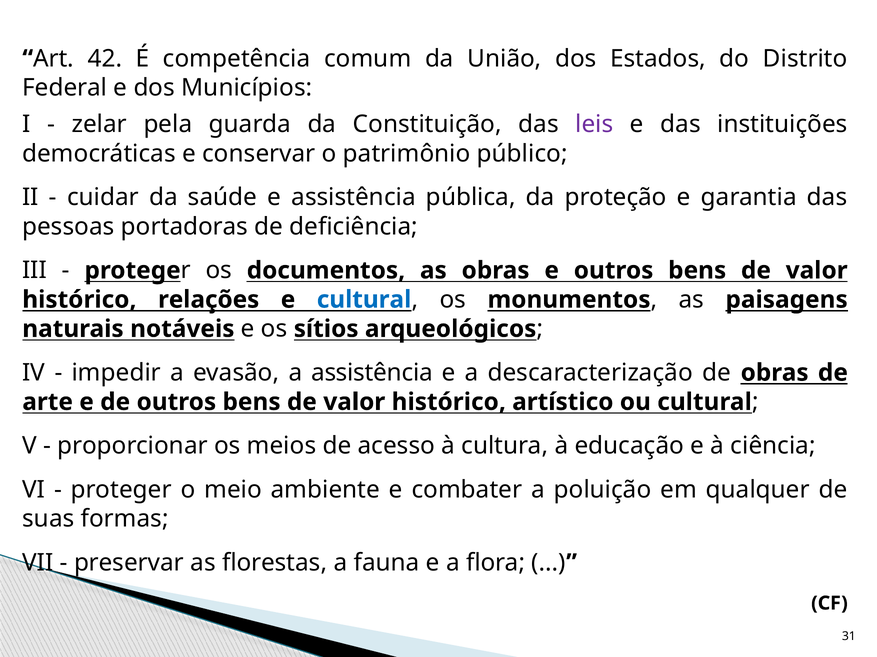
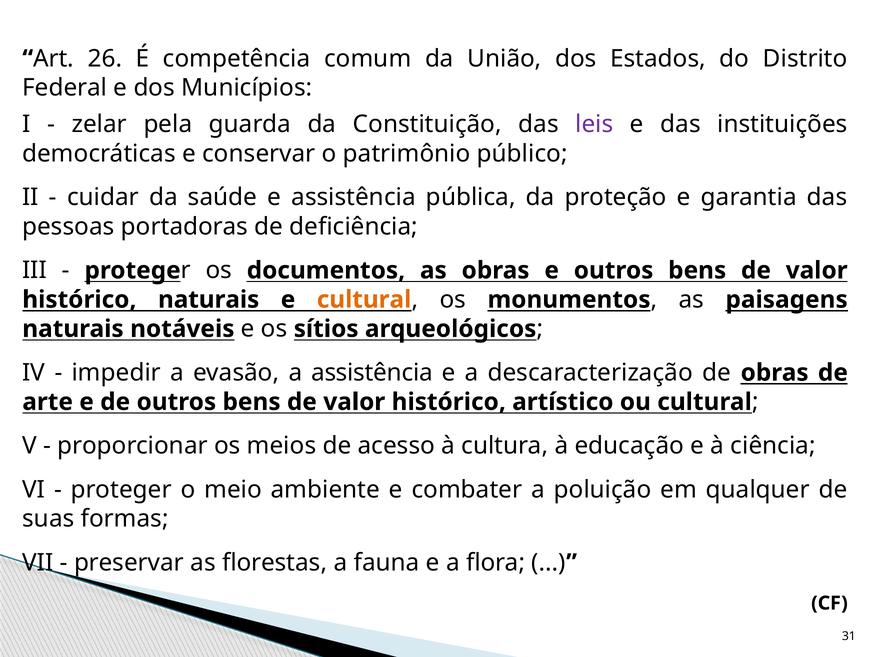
42: 42 -> 26
histórico relações: relações -> naturais
cultural at (364, 300) colour: blue -> orange
